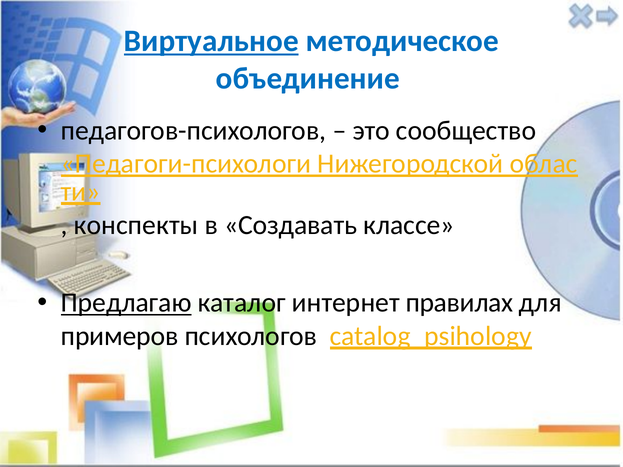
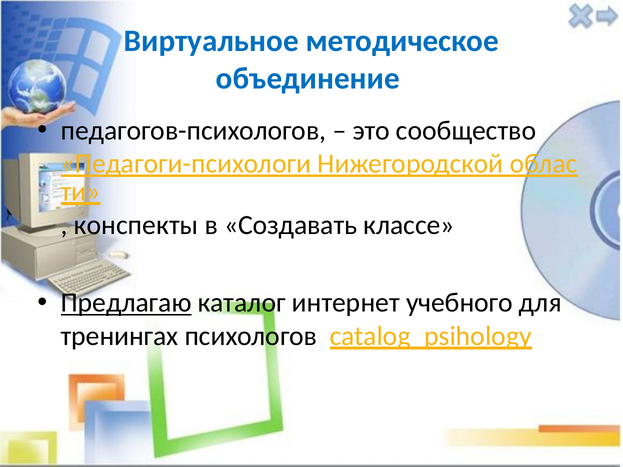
Виртуальное underline: present -> none
правилах: правилах -> учебного
примеров: примеров -> тренингах
